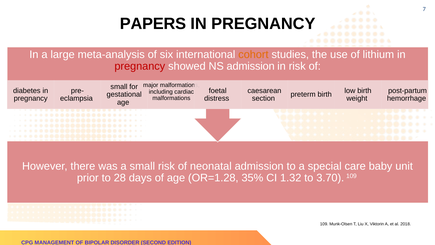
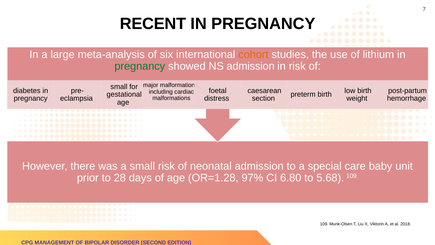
PAPERS: PAPERS -> RECENT
pregnancy at (140, 66) colour: red -> green
35%: 35% -> 97%
1.32: 1.32 -> 6.80
3.70: 3.70 -> 5.68
